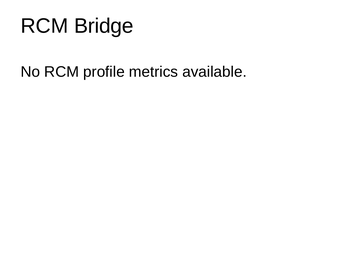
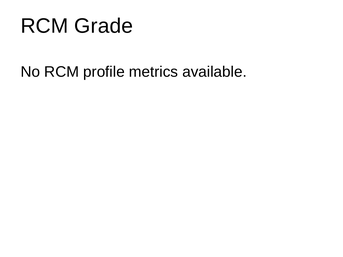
Bridge: Bridge -> Grade
